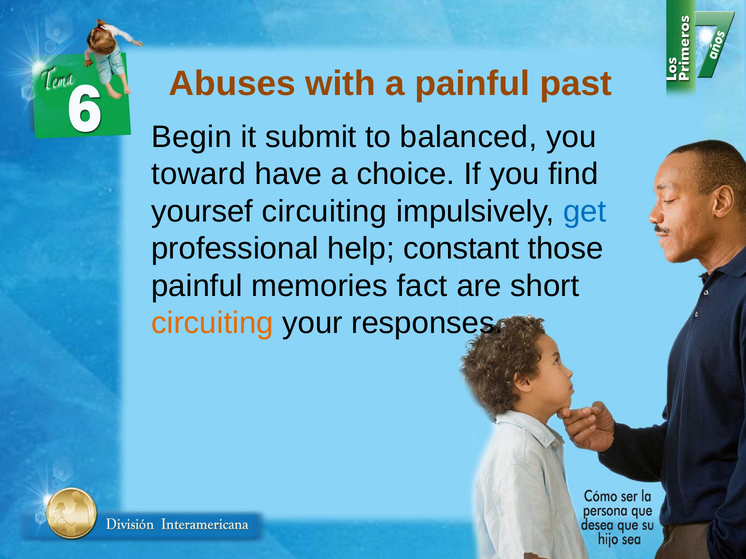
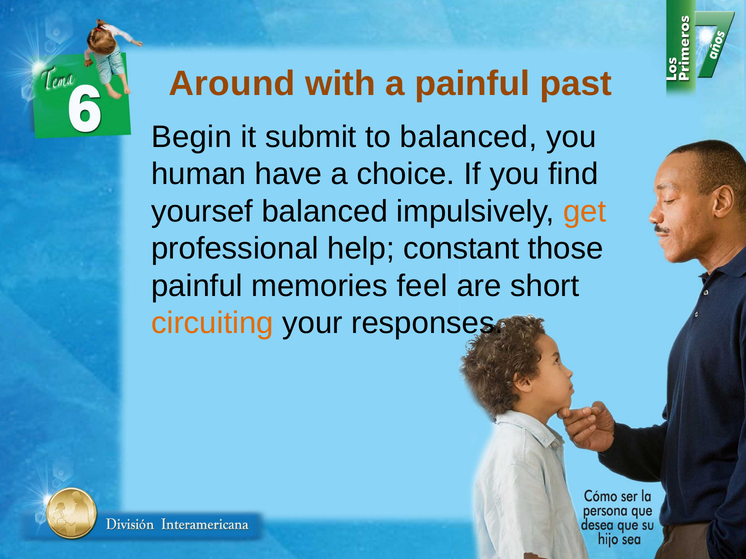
Abuses: Abuses -> Around
toward: toward -> human
yoursef circuiting: circuiting -> balanced
get colour: blue -> orange
fact: fact -> feel
